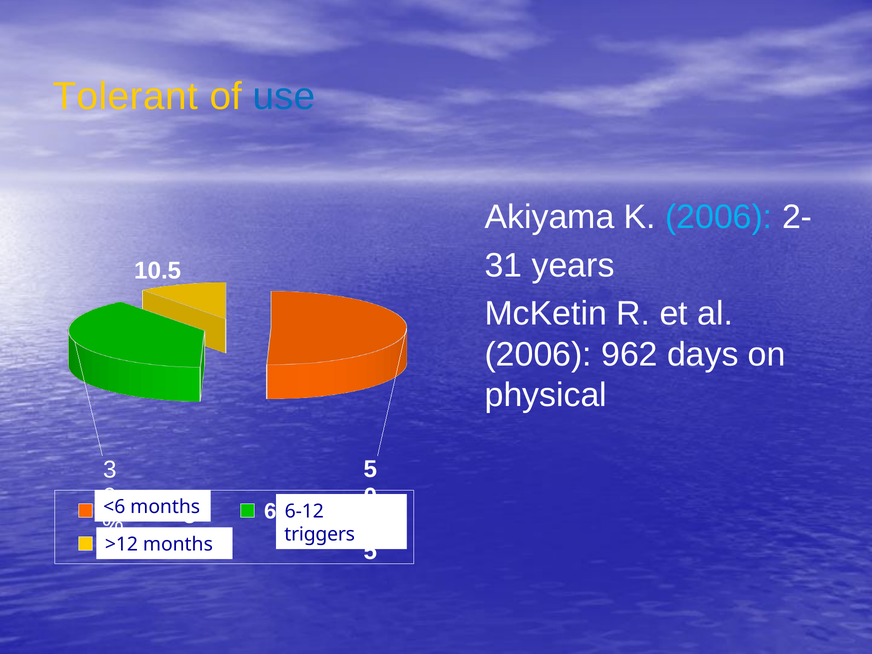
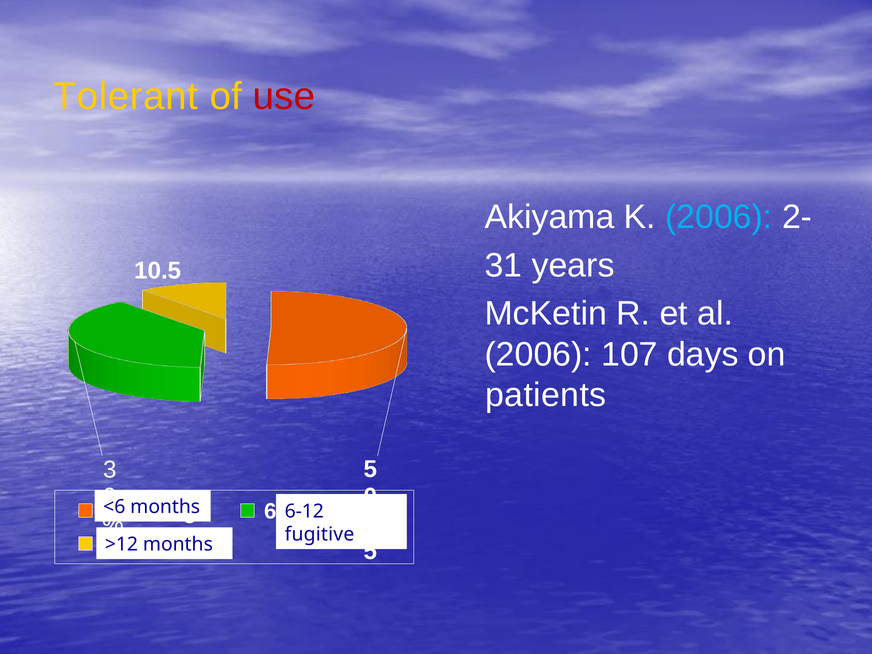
use colour: blue -> red
962: 962 -> 107
physical: physical -> patients
triggers: triggers -> fugitive
